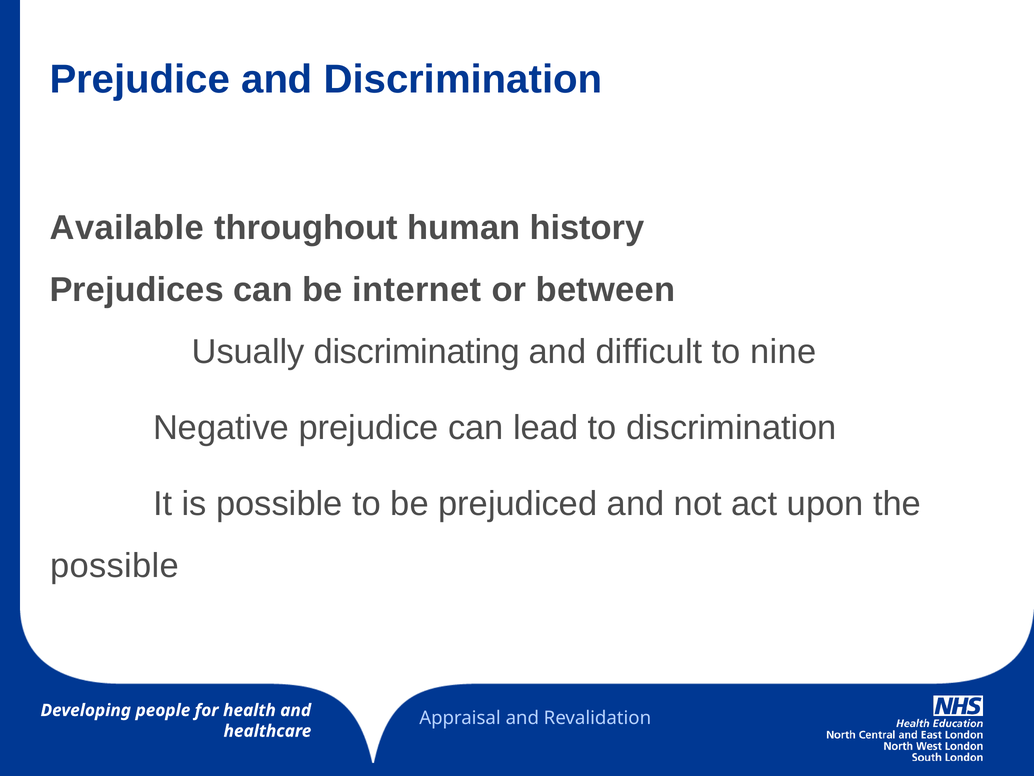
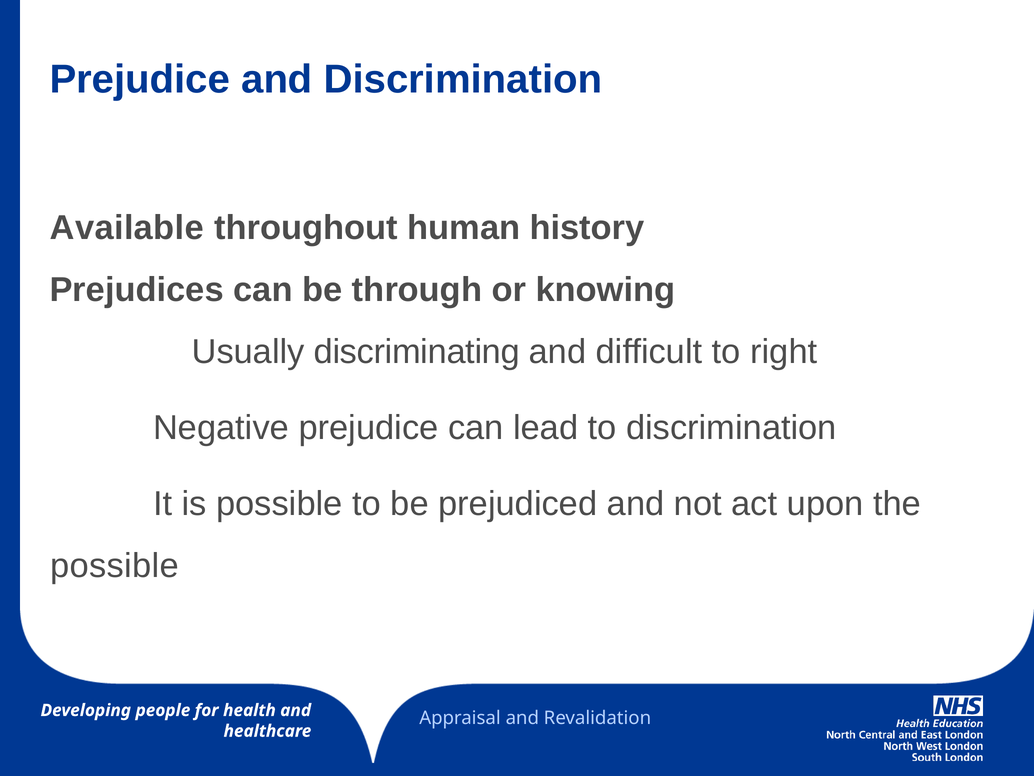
internet: internet -> through
between: between -> knowing
nine: nine -> right
